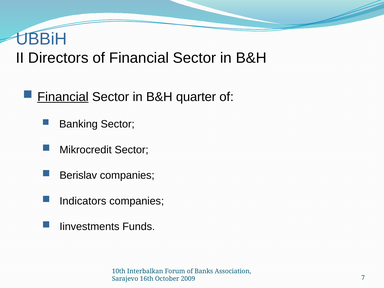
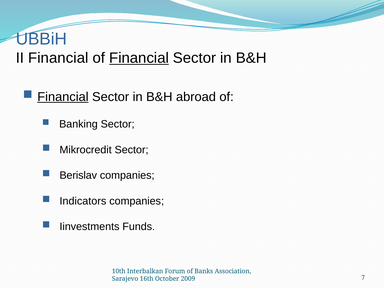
II Directors: Directors -> Financial
Financial at (139, 58) underline: none -> present
quarter: quarter -> abroad
